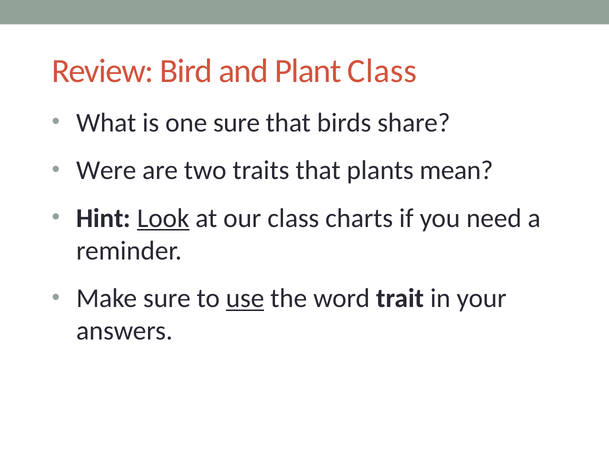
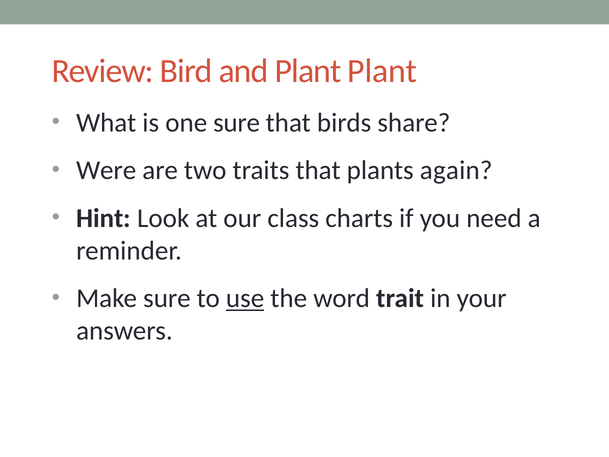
Plant Class: Class -> Plant
mean: mean -> again
Look underline: present -> none
